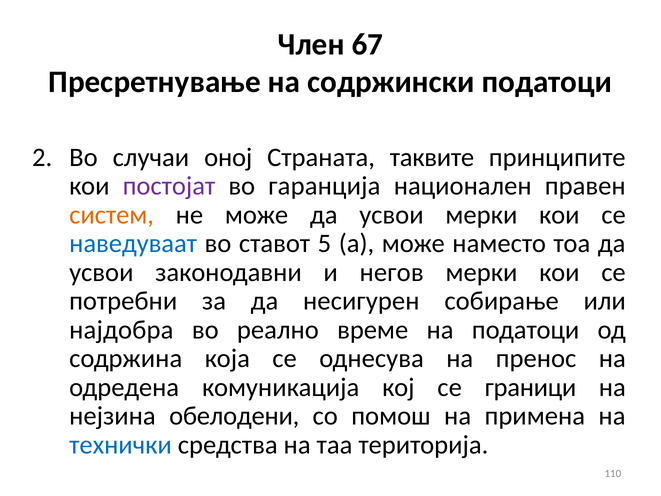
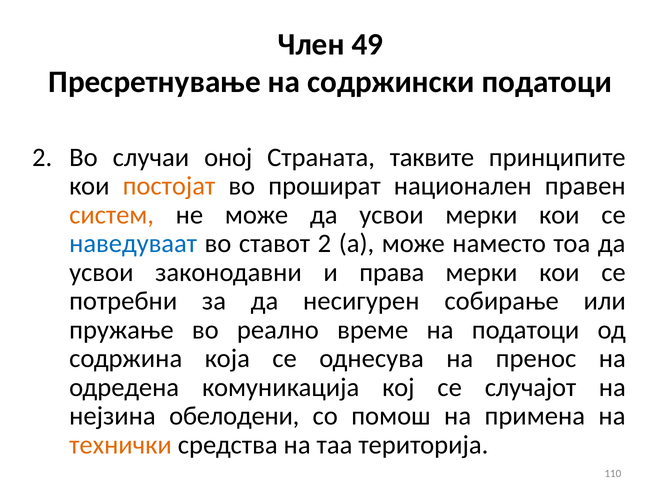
67: 67 -> 49
постојат colour: purple -> orange
гаранција: гаранција -> прошират
ставот 5: 5 -> 2
негов: негов -> права
најдобра: најдобра -> пружање
граници: граници -> случајот
технички colour: blue -> orange
